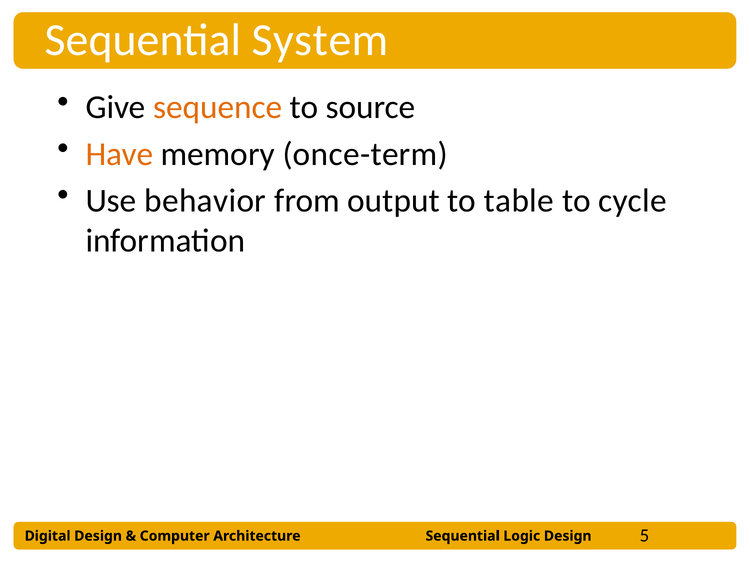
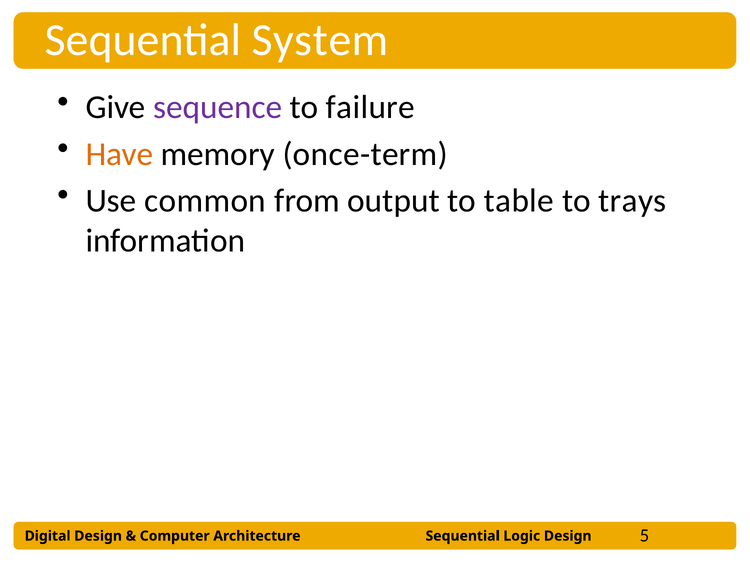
sequence colour: orange -> purple
source: source -> failure
behavior: behavior -> common
cycle: cycle -> trays
